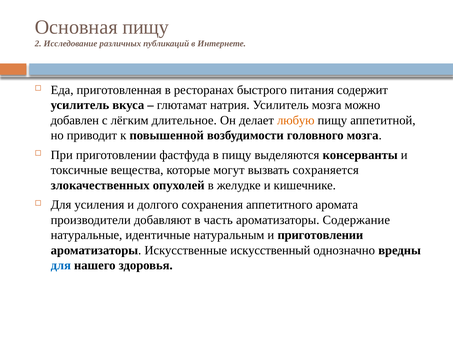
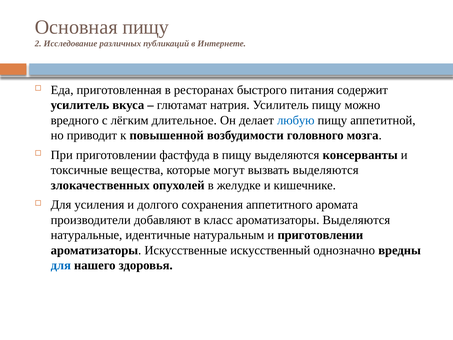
Усилитель мозга: мозга -> пищу
добавлен: добавлен -> вредного
любую colour: orange -> blue
вызвать сохраняется: сохраняется -> выделяются
часть: часть -> класс
ароматизаторы Содержание: Содержание -> Выделяются
